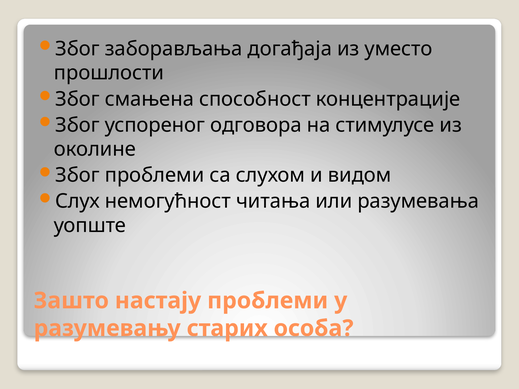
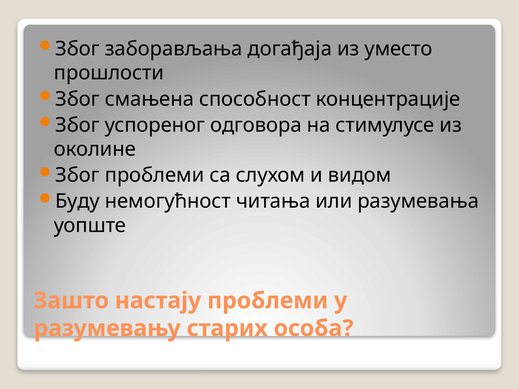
Слух: Слух -> Буду
